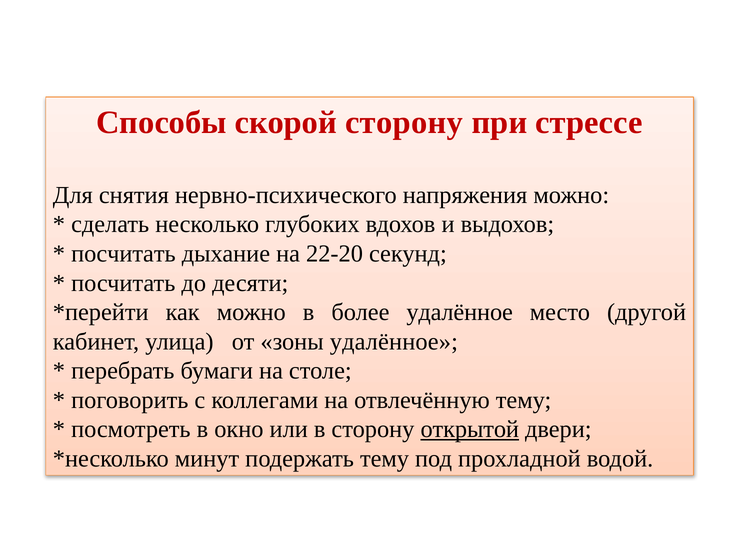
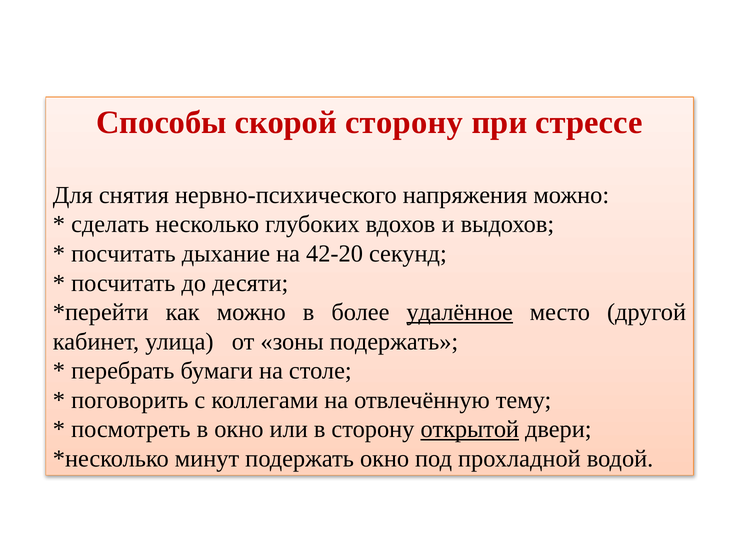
22-20: 22-20 -> 42-20
удалённое at (460, 312) underline: none -> present
зоны удалённое: удалённое -> подержать
подержать тему: тему -> окно
